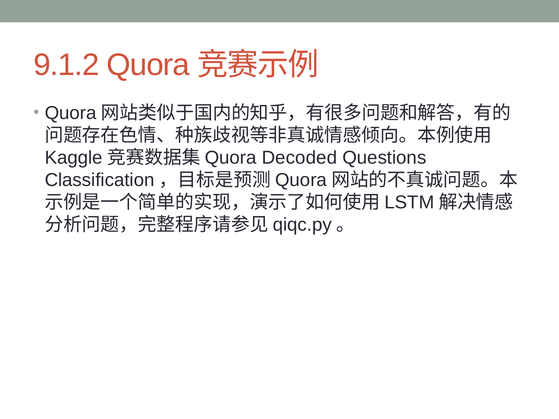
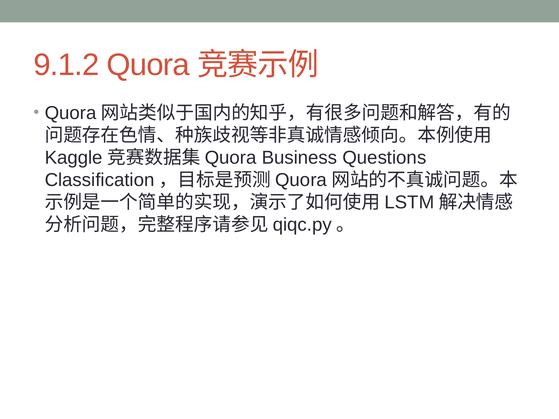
Decoded: Decoded -> Business
